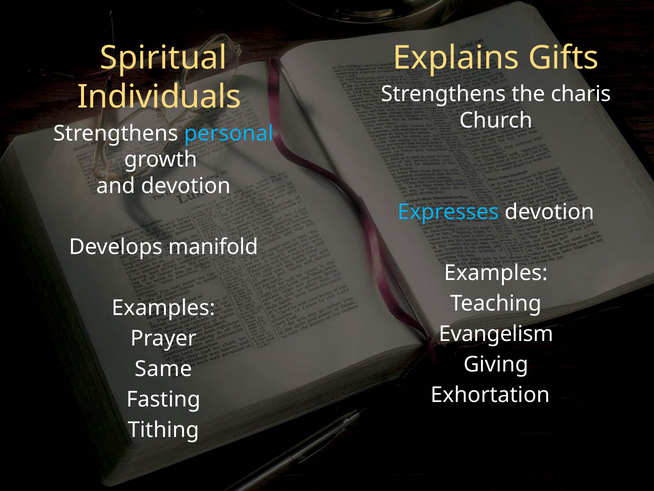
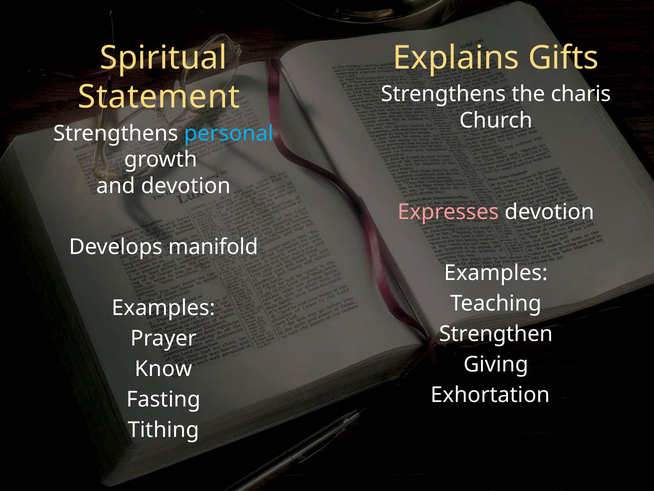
Individuals: Individuals -> Statement
Expresses colour: light blue -> pink
Evangelism: Evangelism -> Strengthen
Same: Same -> Know
